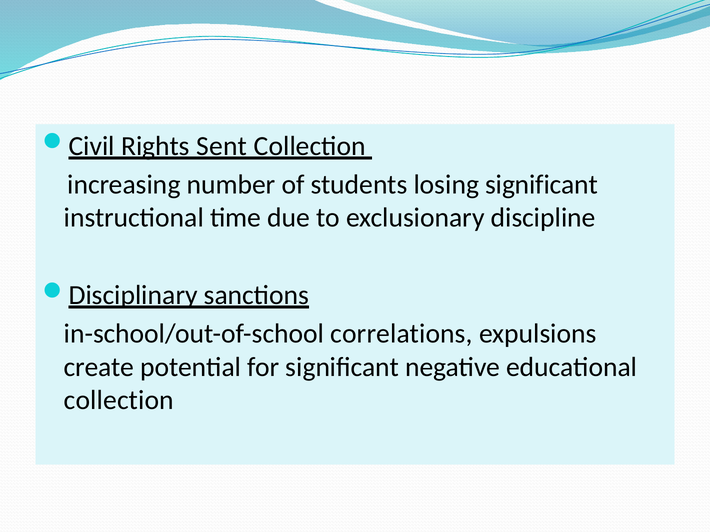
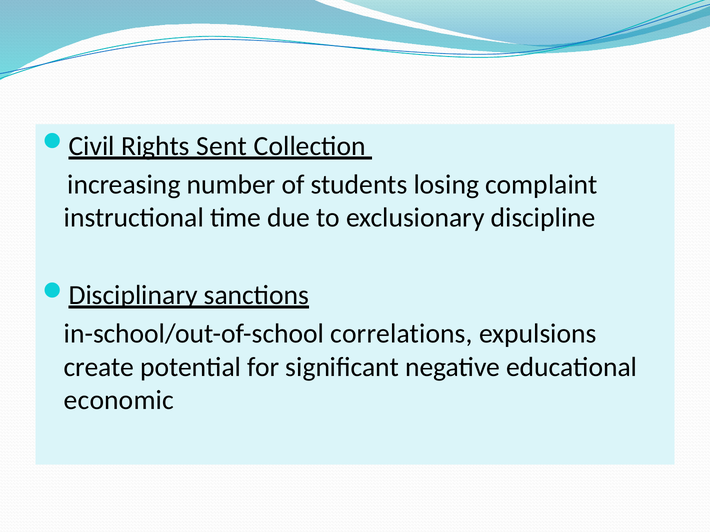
losing significant: significant -> complaint
collection at (119, 400): collection -> economic
